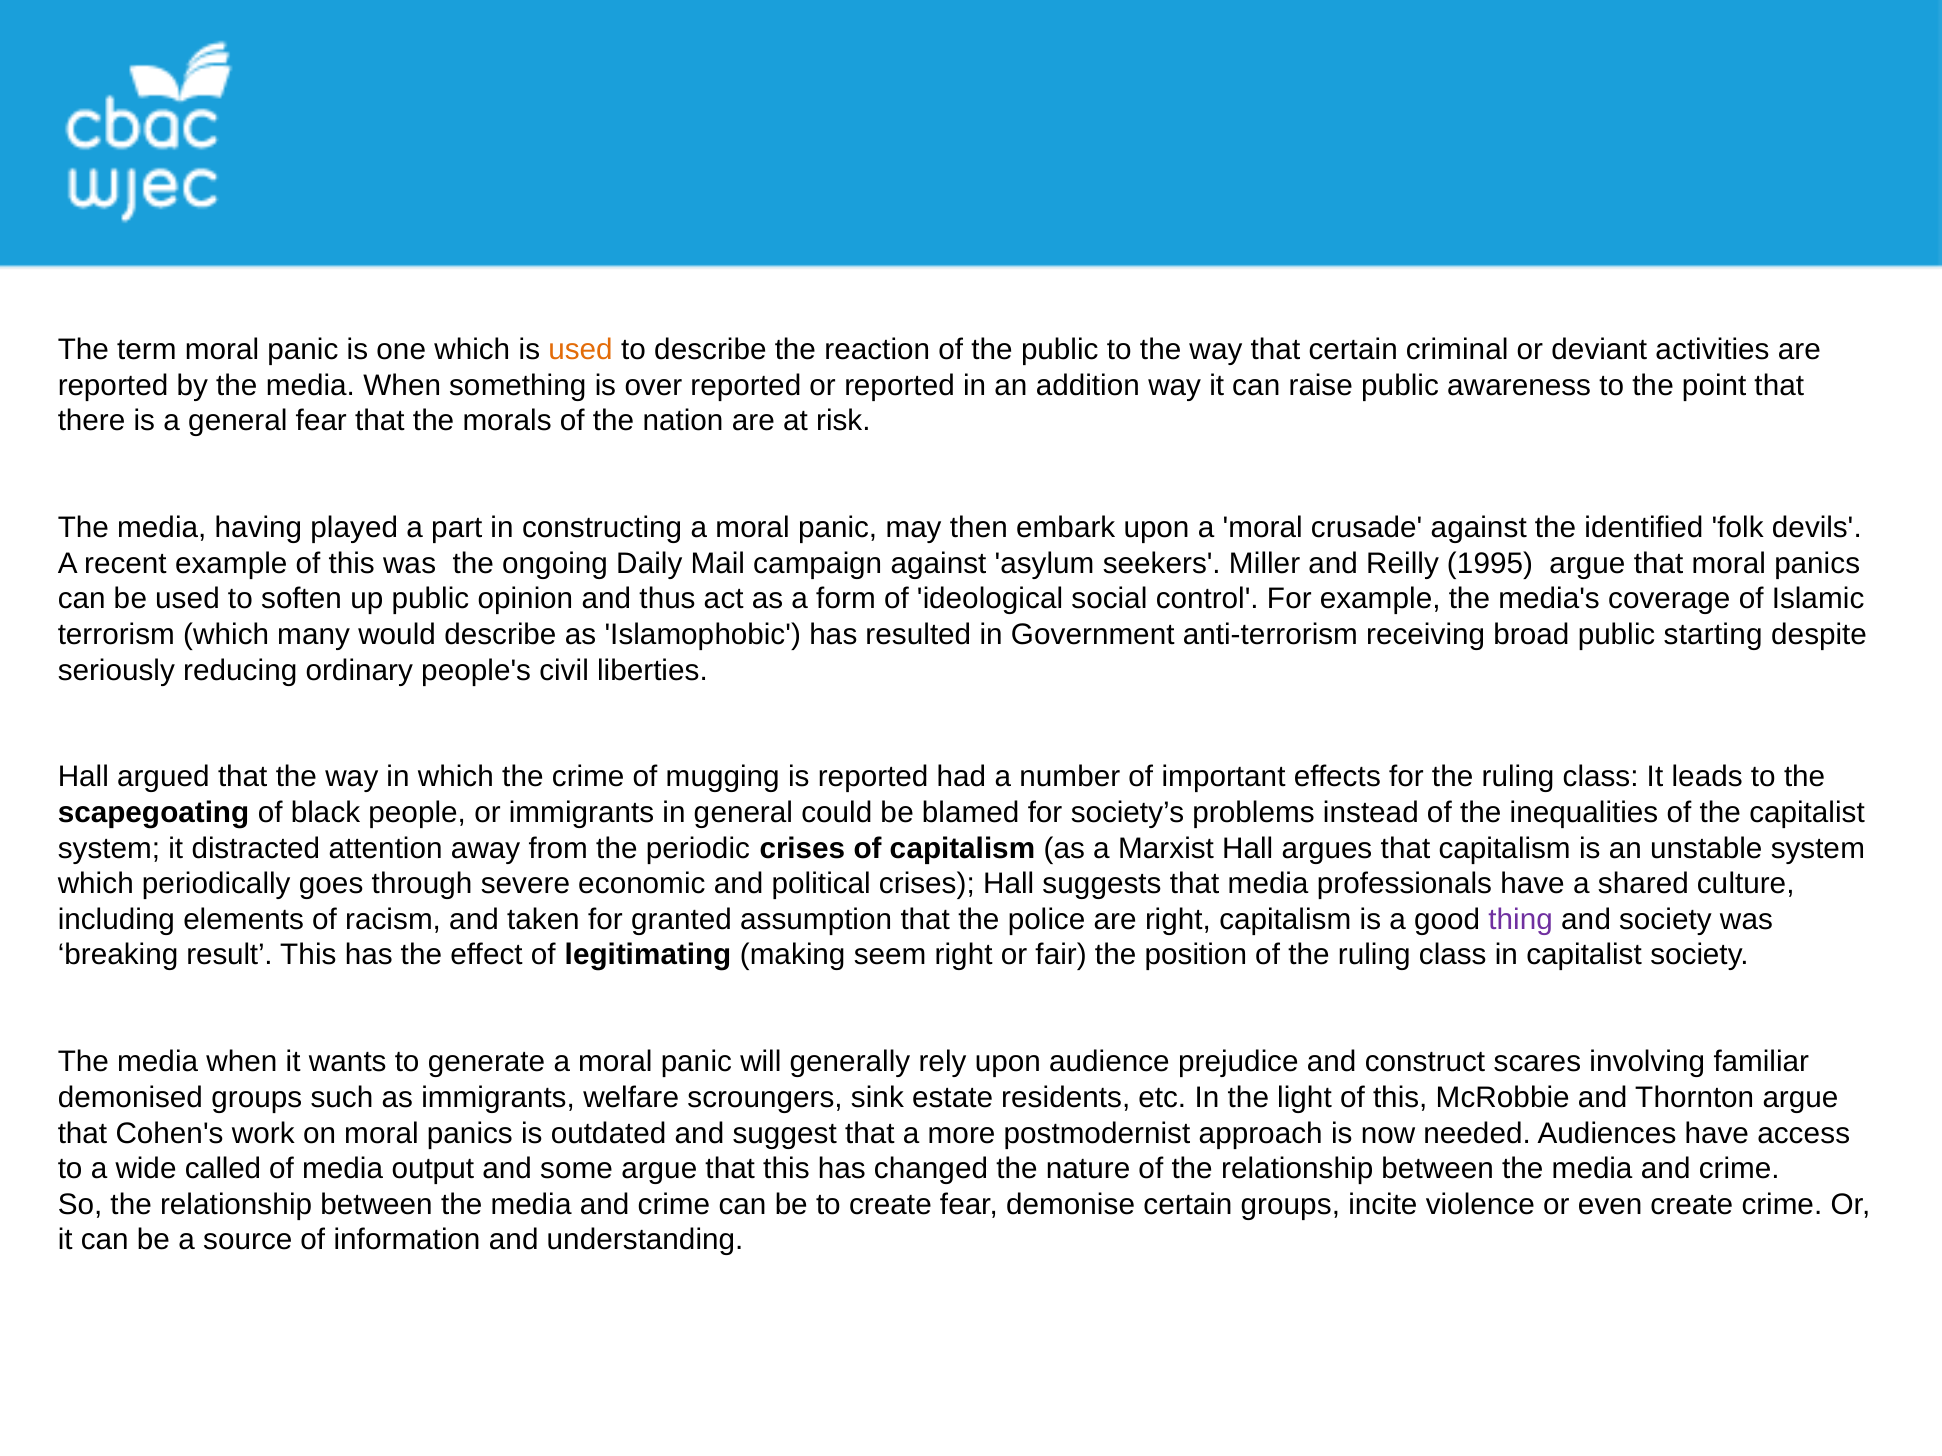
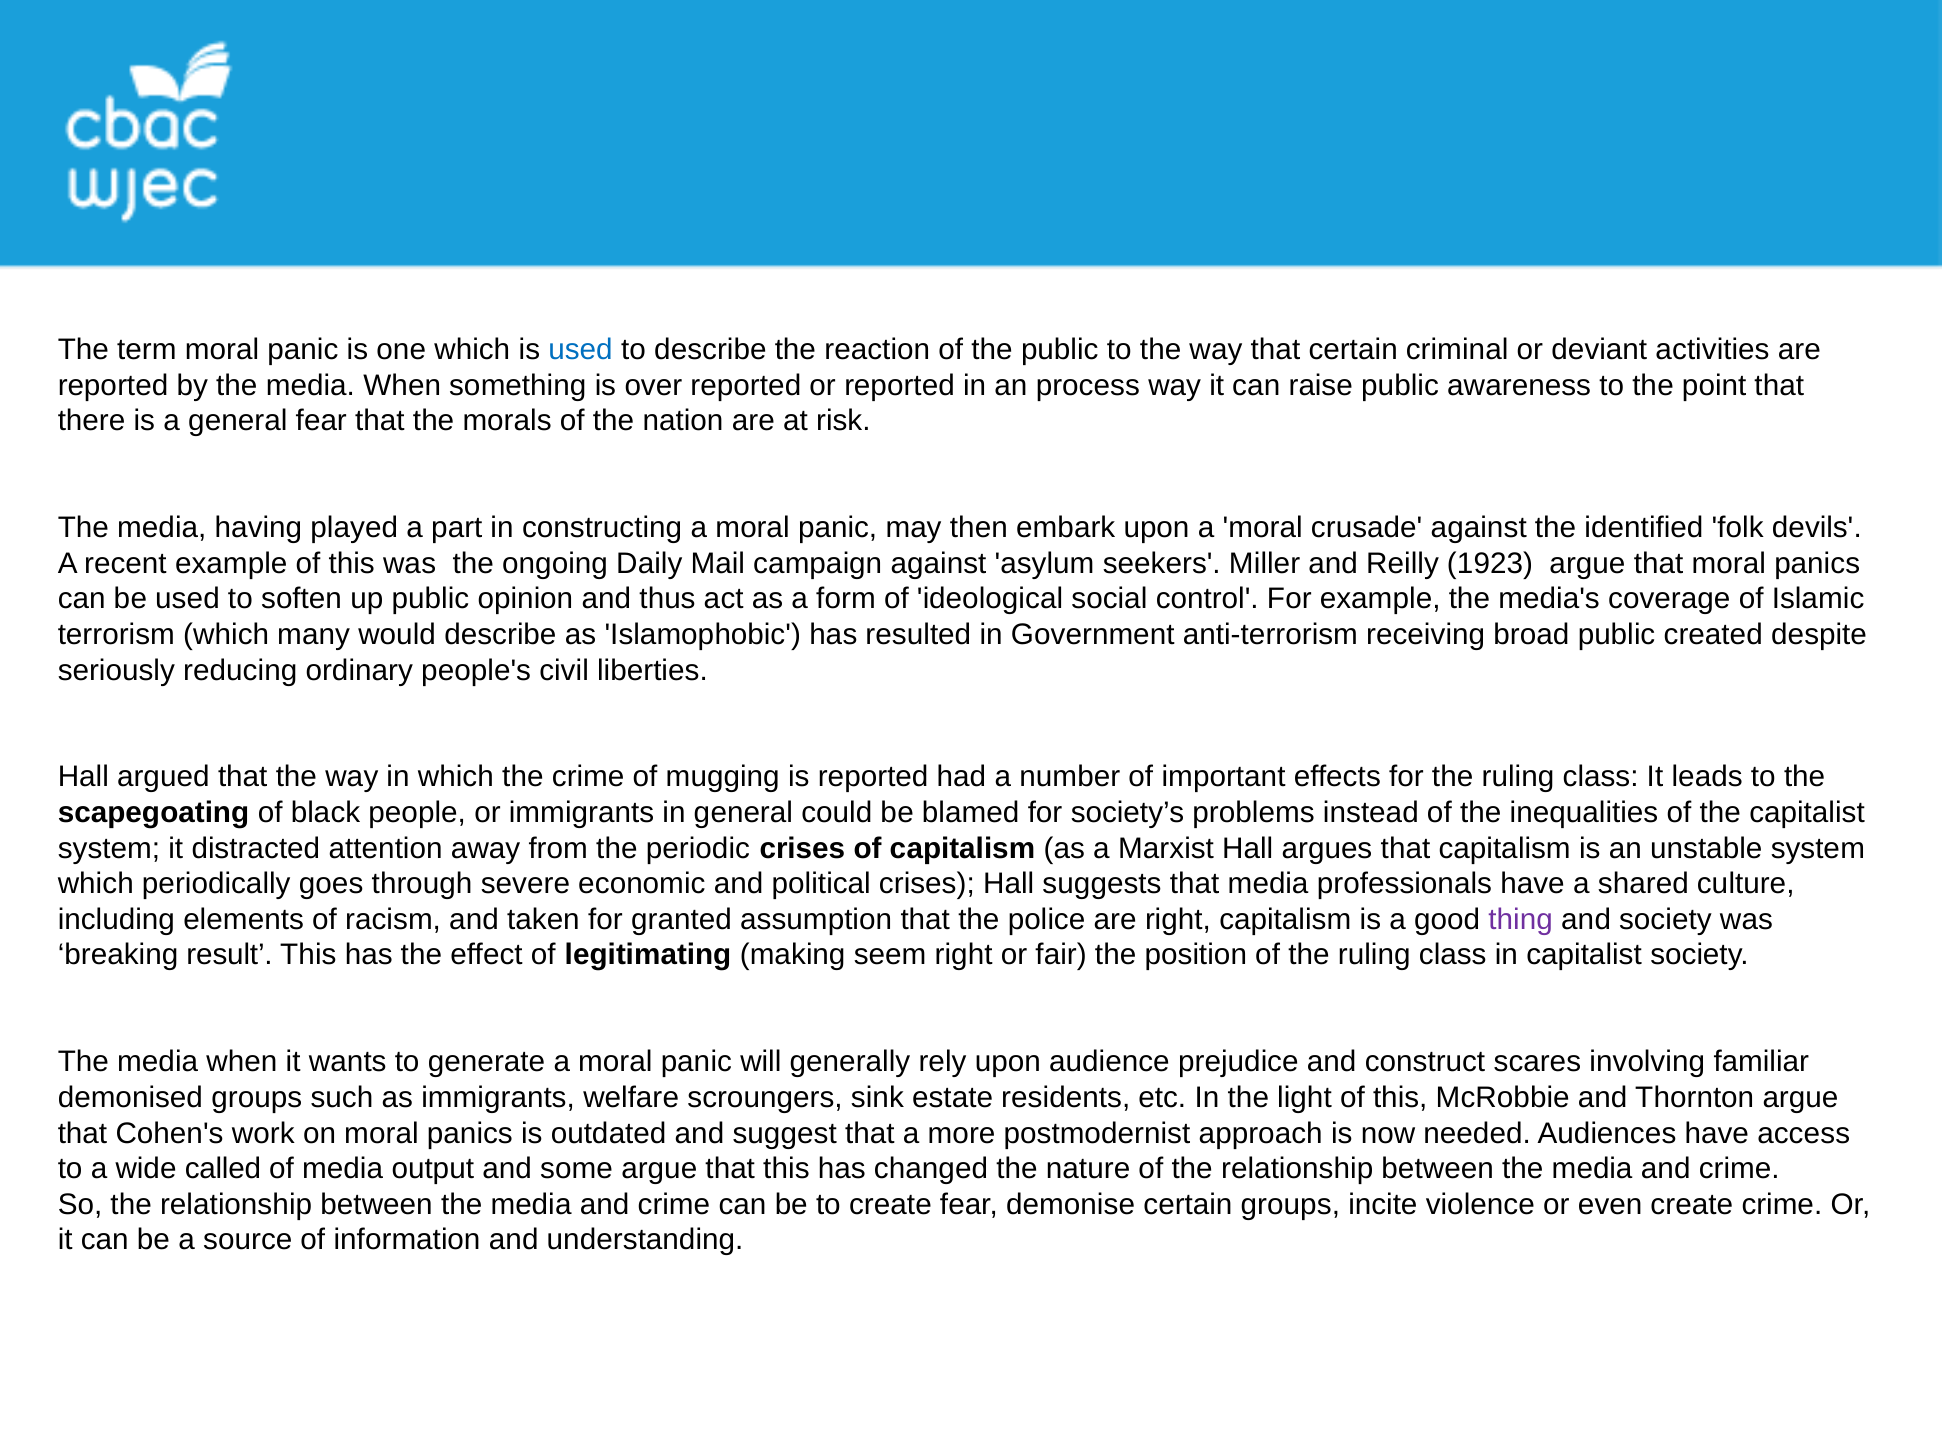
used at (581, 350) colour: orange -> blue
addition: addition -> process
1995: 1995 -> 1923
starting: starting -> created
